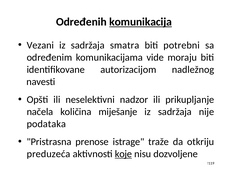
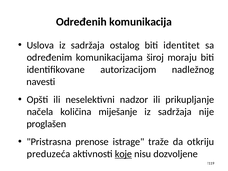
komunikacija underline: present -> none
Vezani: Vezani -> Uslova
smatra: smatra -> ostalog
potrebni: potrebni -> identitet
vide: vide -> široj
podataka: podataka -> proglašen
